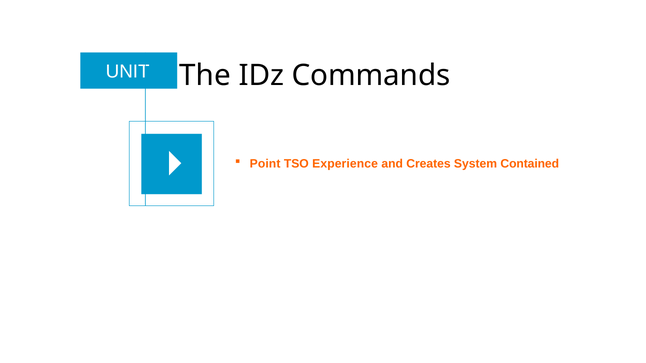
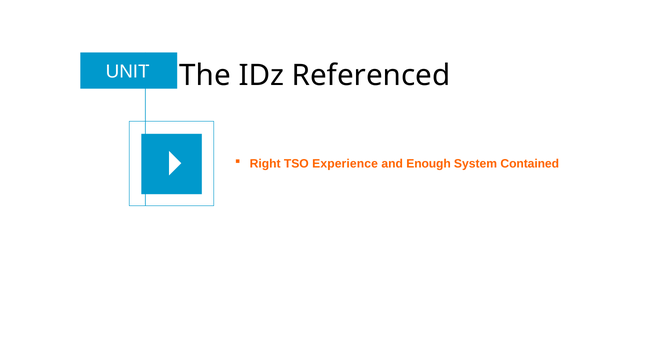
Commands: Commands -> Referenced
Point: Point -> Right
Creates: Creates -> Enough
